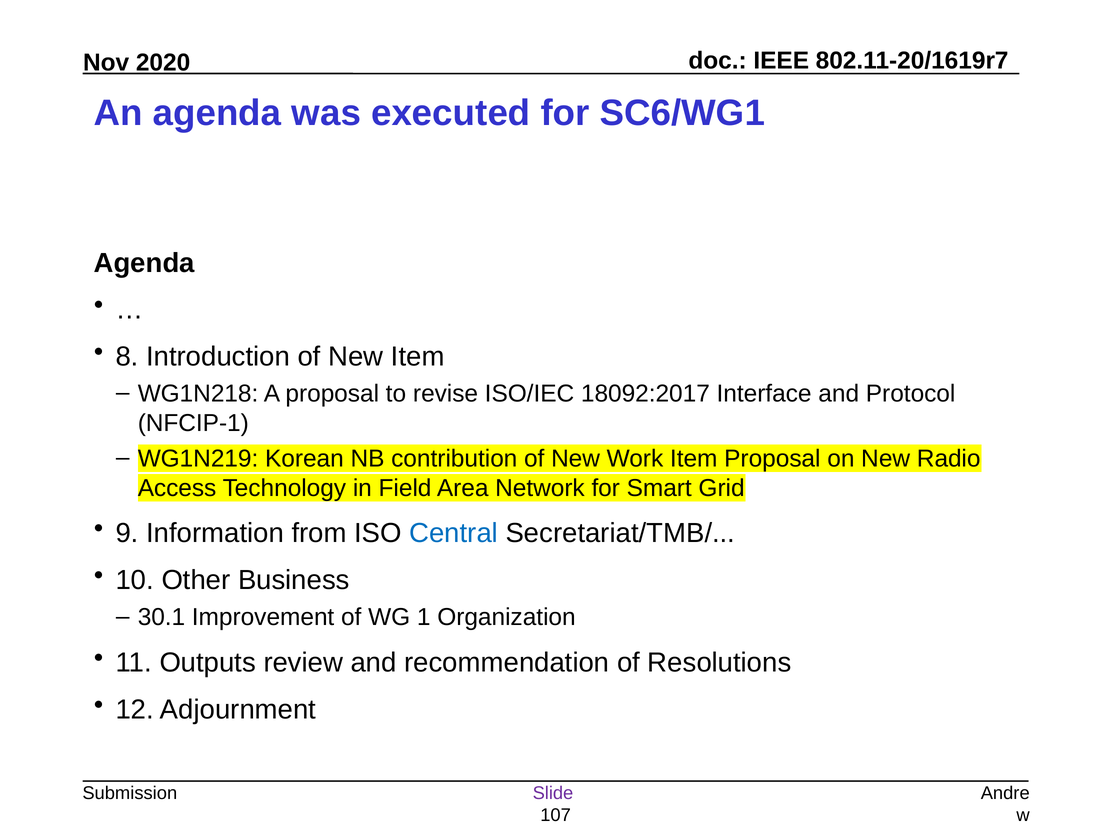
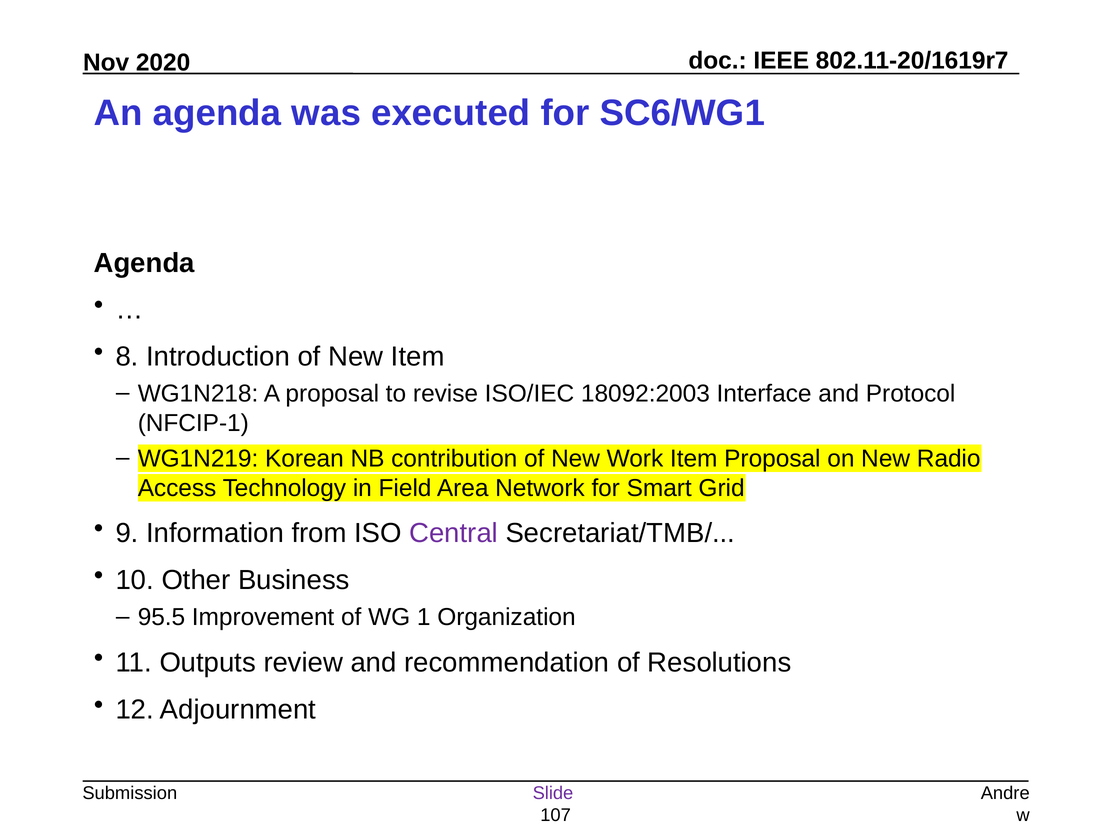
18092:2017: 18092:2017 -> 18092:2003
Central colour: blue -> purple
30.1: 30.1 -> 95.5
